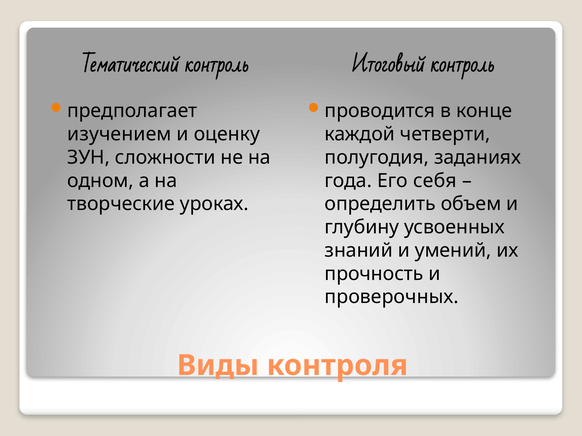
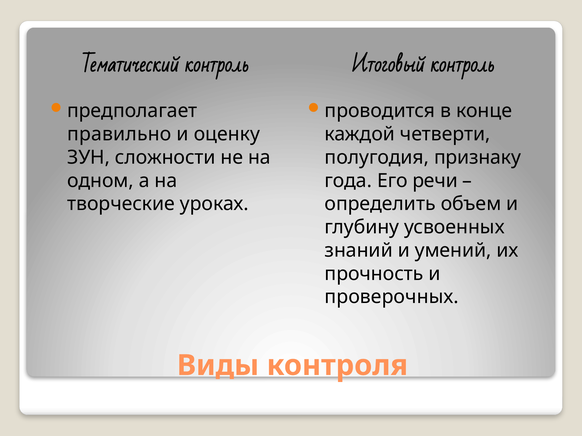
изучением: изучением -> правильно
заданиях: заданиях -> признаку
себя: себя -> речи
